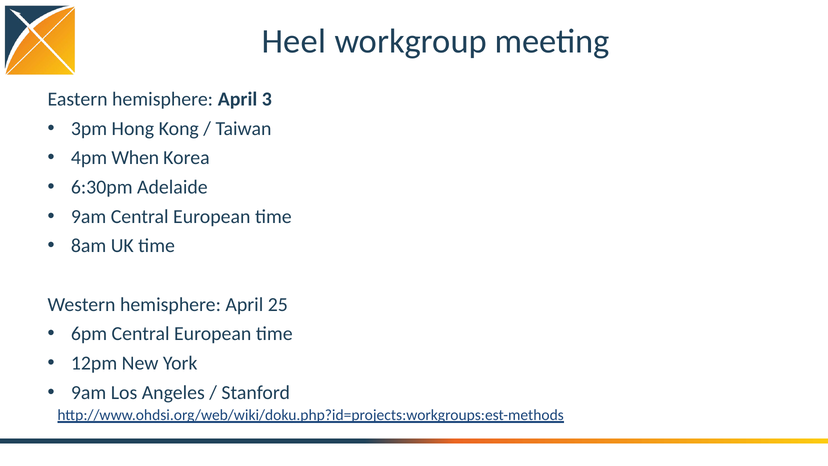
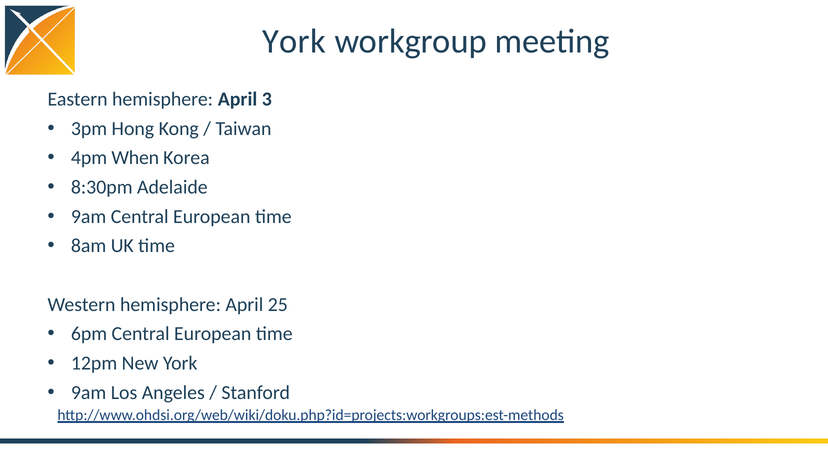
Heel at (294, 41): Heel -> York
6:30pm: 6:30pm -> 8:30pm
